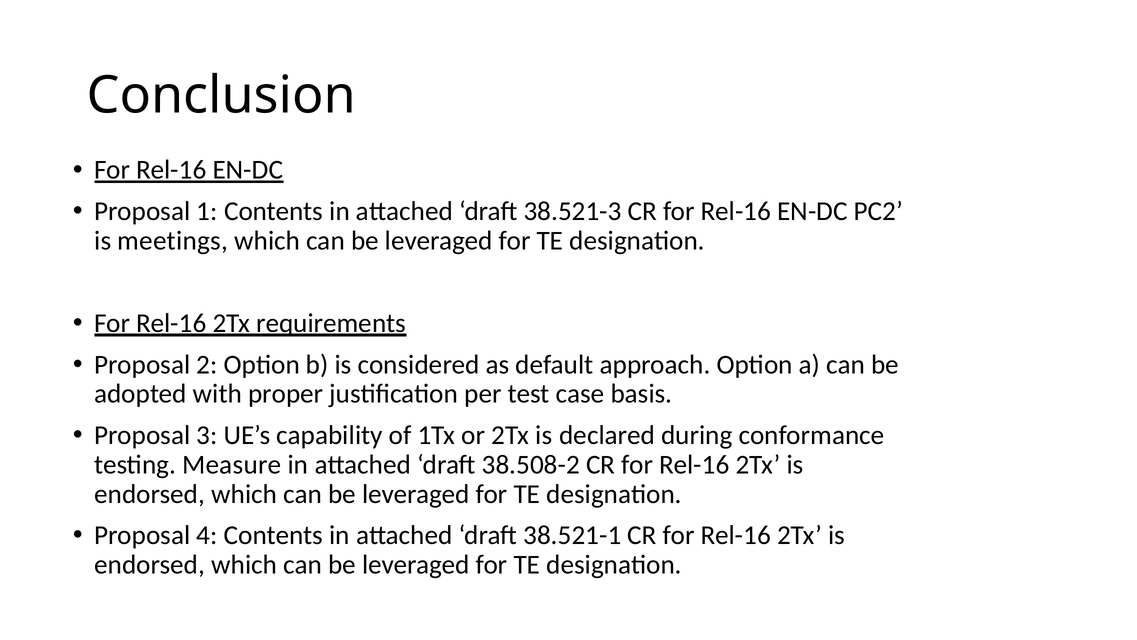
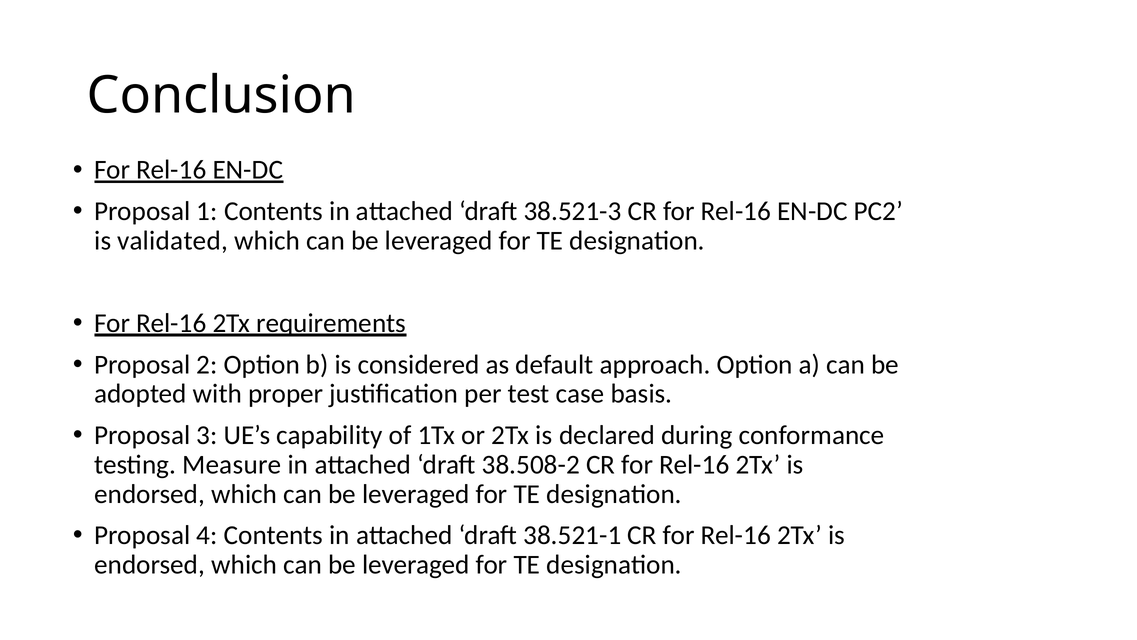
meetings: meetings -> validated
